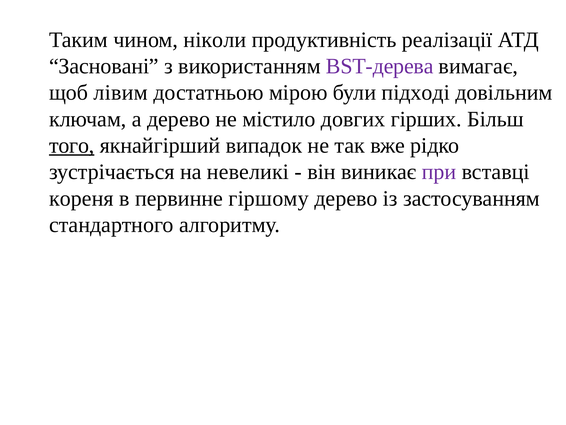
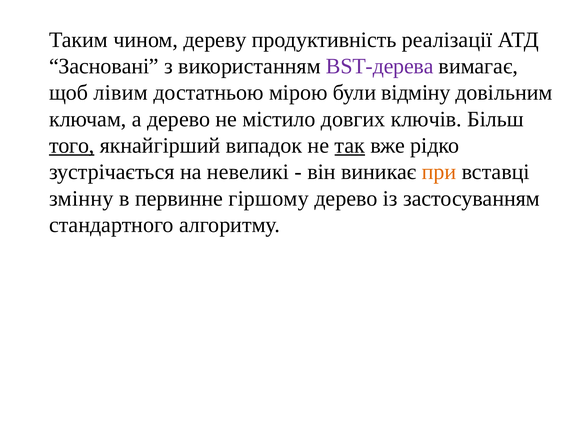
ніколи: ніколи -> дереву
підході: підході -> відміну
гірших: гірших -> ключів
так underline: none -> present
при colour: purple -> orange
кореня: кореня -> змінну
